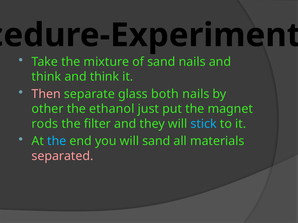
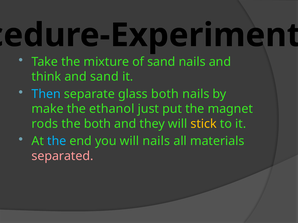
think at (105, 77): think -> sand
Then colour: pink -> light blue
other: other -> make
the filter: filter -> both
stick colour: light blue -> yellow
will sand: sand -> nails
